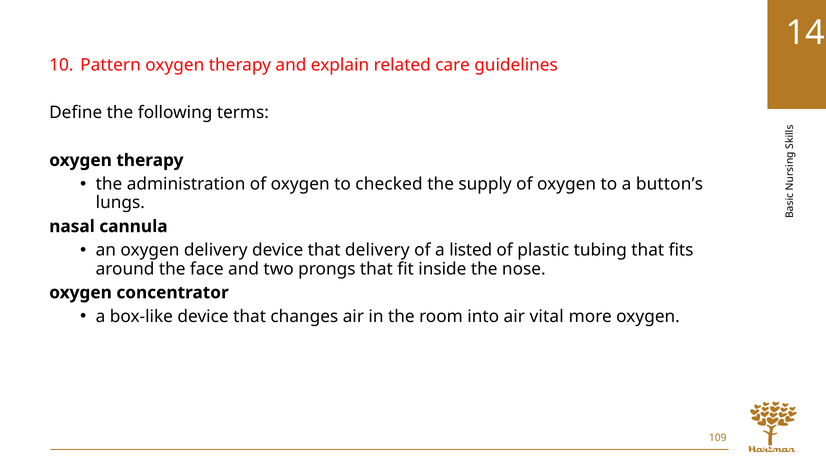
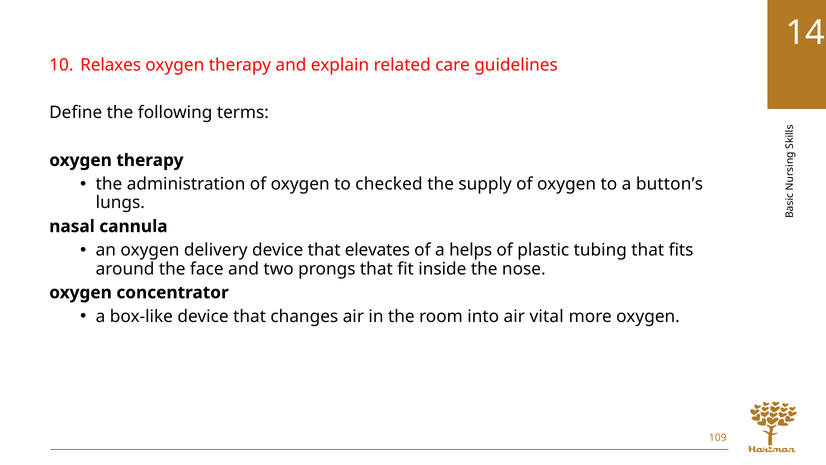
Pattern: Pattern -> Relaxes
that delivery: delivery -> elevates
listed: listed -> helps
